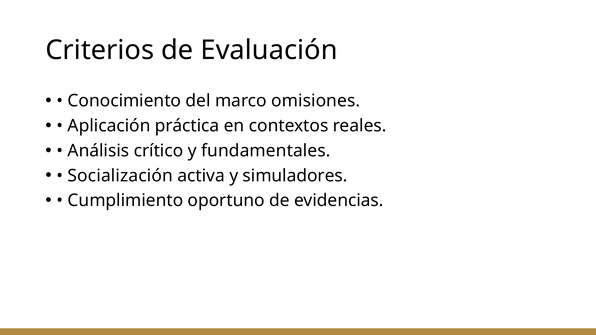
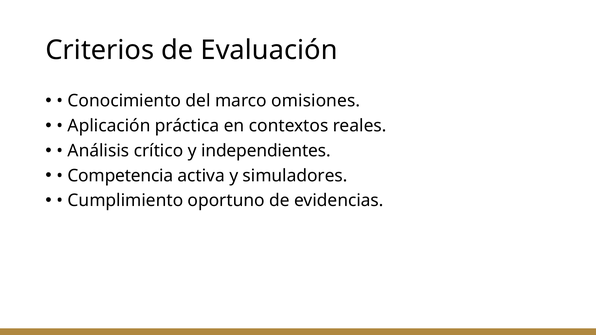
fundamentales: fundamentales -> independientes
Socialización: Socialización -> Competencia
